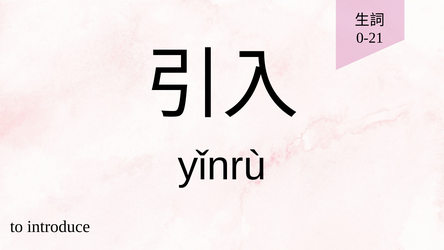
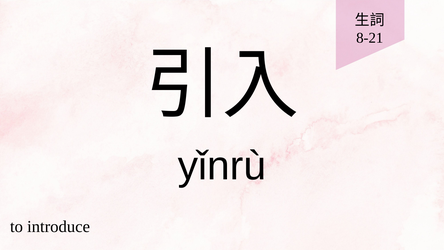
0-21: 0-21 -> 8-21
